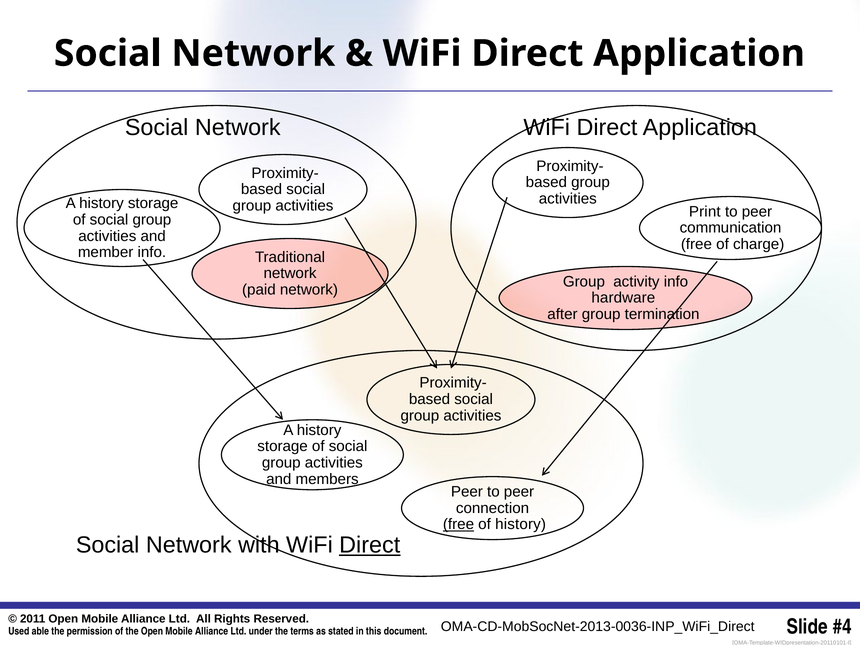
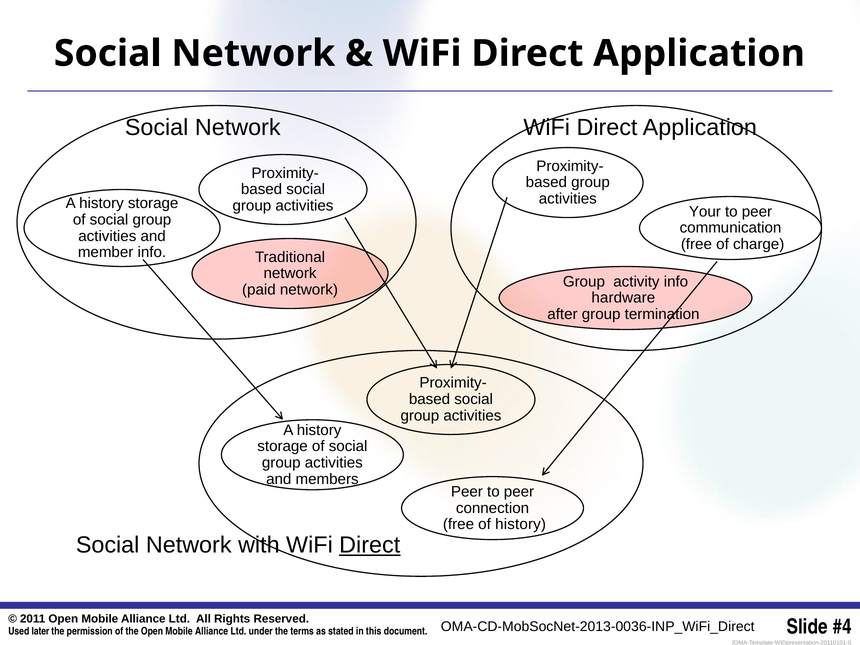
Print: Print -> Your
free at (459, 524) underline: present -> none
able: able -> later
